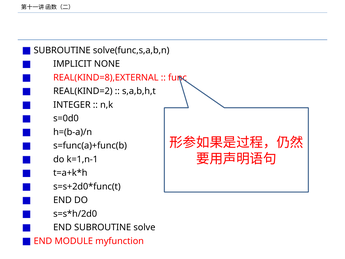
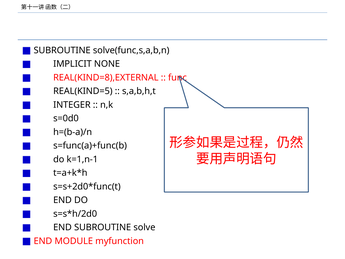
REAL(KIND=2: REAL(KIND=2 -> REAL(KIND=5
